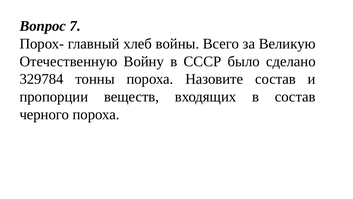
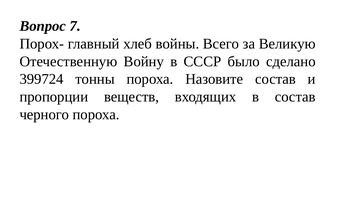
329784: 329784 -> 399724
